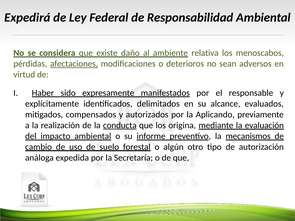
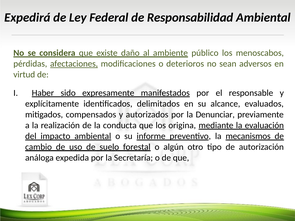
relativa: relativa -> público
Aplicando: Aplicando -> Denunciar
conducta underline: present -> none
